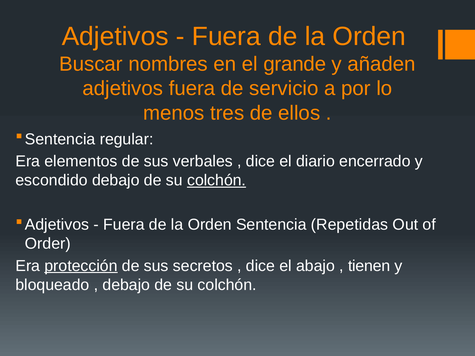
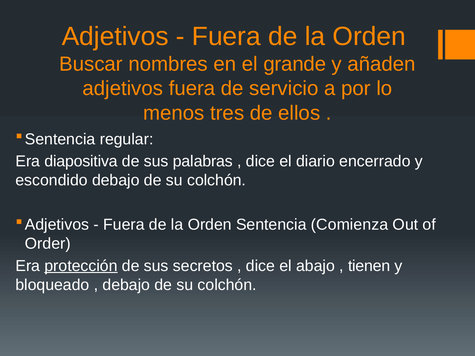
elementos: elementos -> diapositiva
verbales: verbales -> palabras
colchón at (217, 181) underline: present -> none
Repetidas: Repetidas -> Comienza
